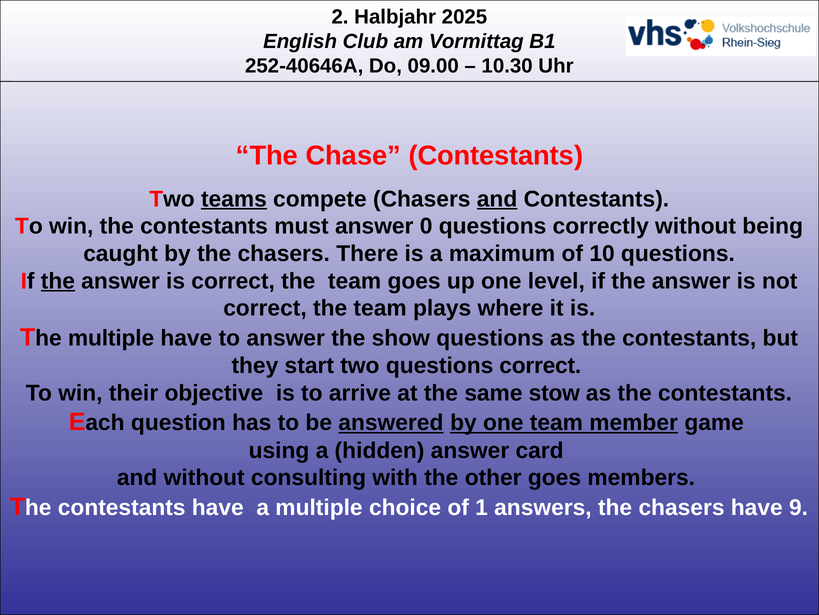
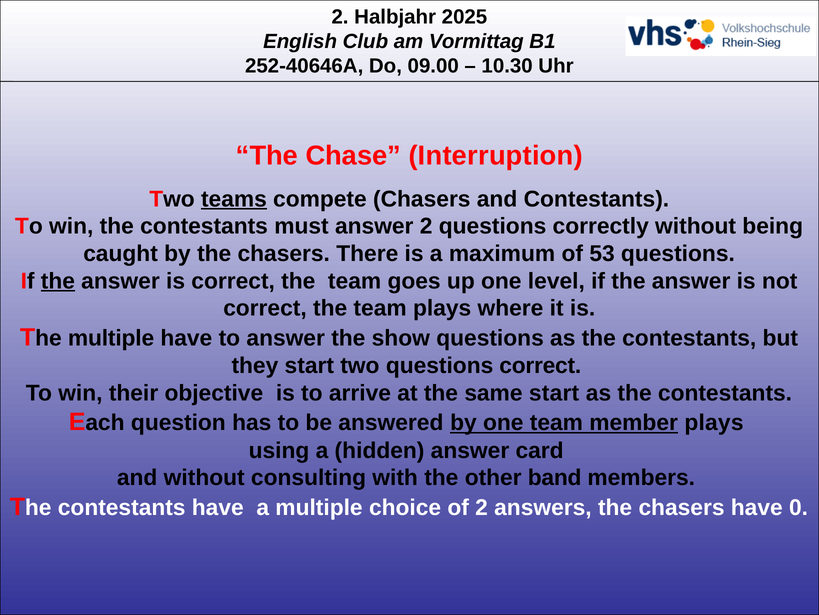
Chase Contestants: Contestants -> Interruption
and at (497, 199) underline: present -> none
answer 0: 0 -> 2
10: 10 -> 53
same stow: stow -> start
answered underline: present -> none
member game: game -> plays
other goes: goes -> band
of 1: 1 -> 2
9: 9 -> 0
